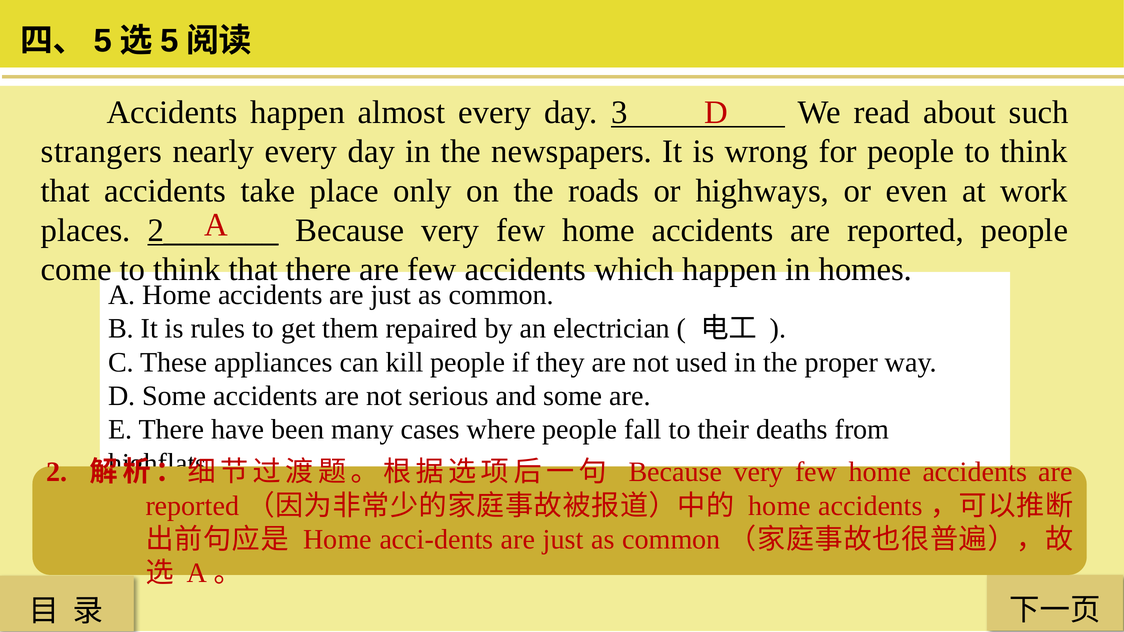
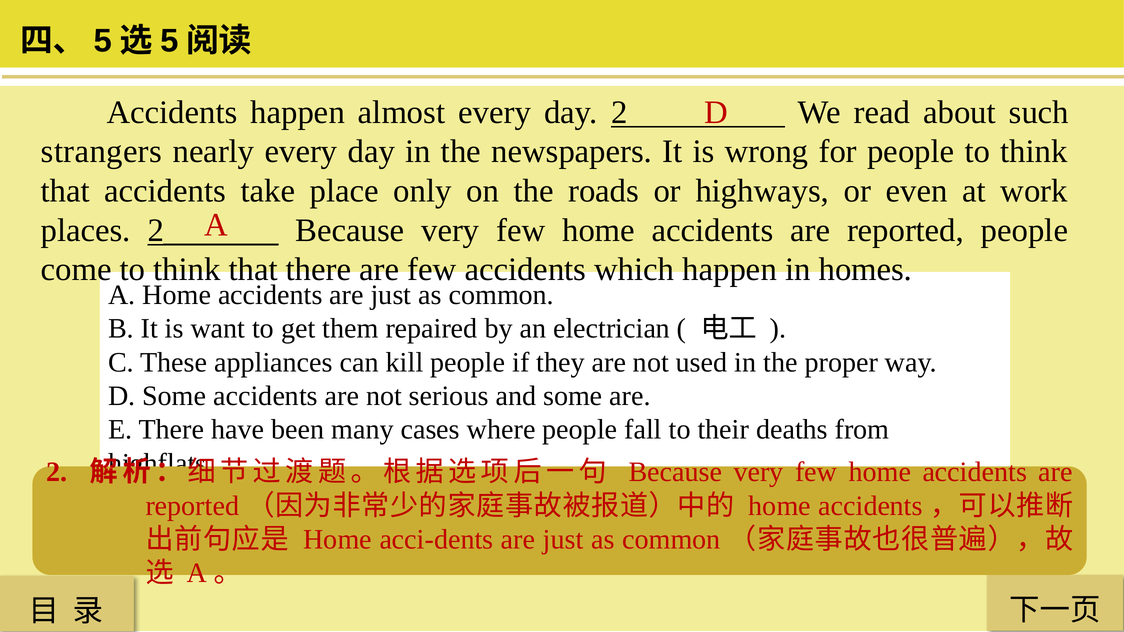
day 3: 3 -> 2
rules: rules -> want
